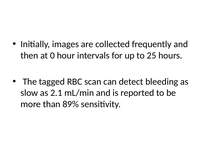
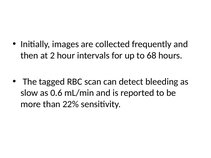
0: 0 -> 2
25: 25 -> 68
2.1: 2.1 -> 0.6
89%: 89% -> 22%
